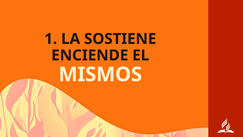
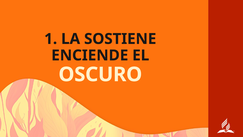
MISMOS: MISMOS -> OSCURO
